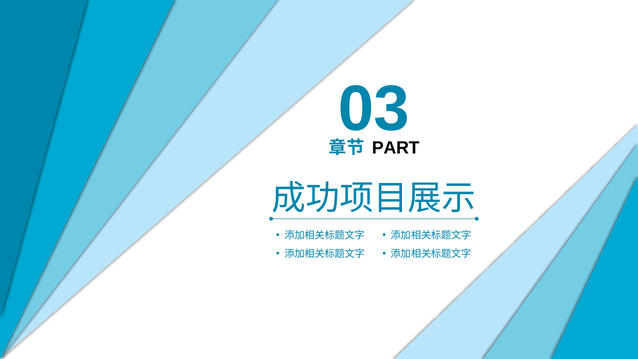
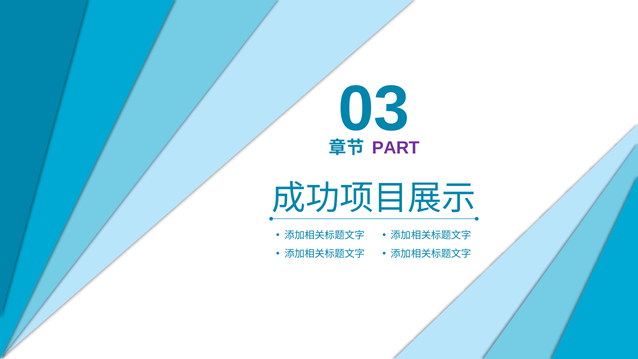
PART colour: black -> purple
